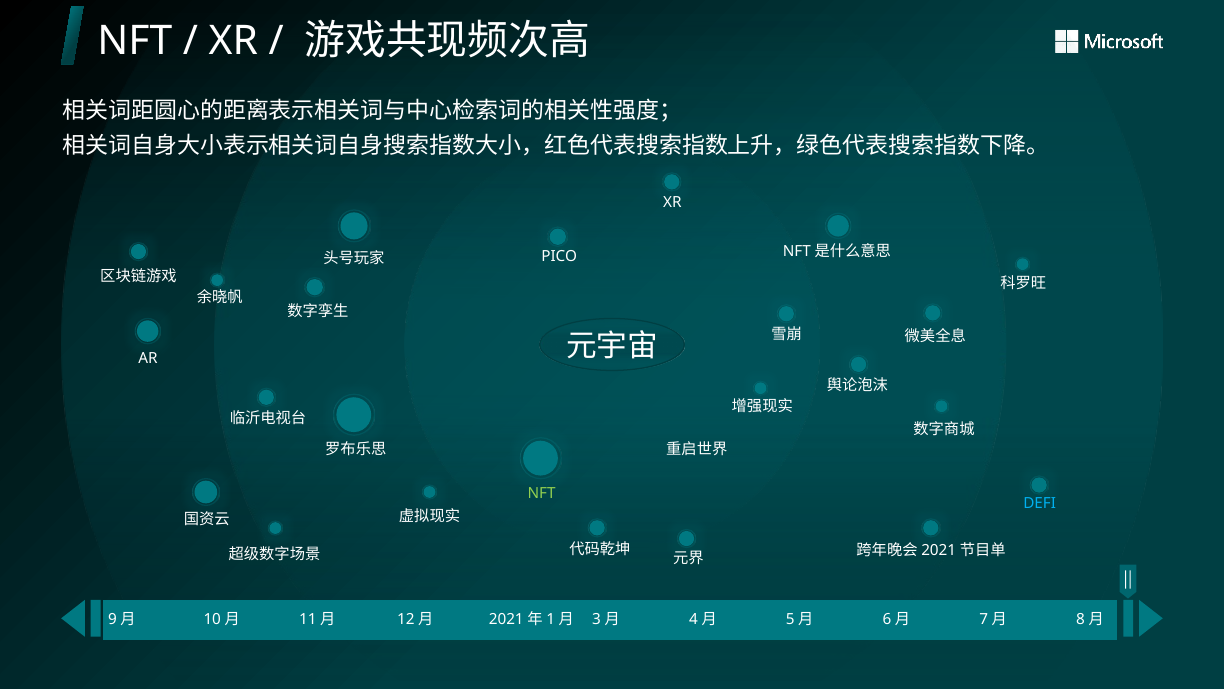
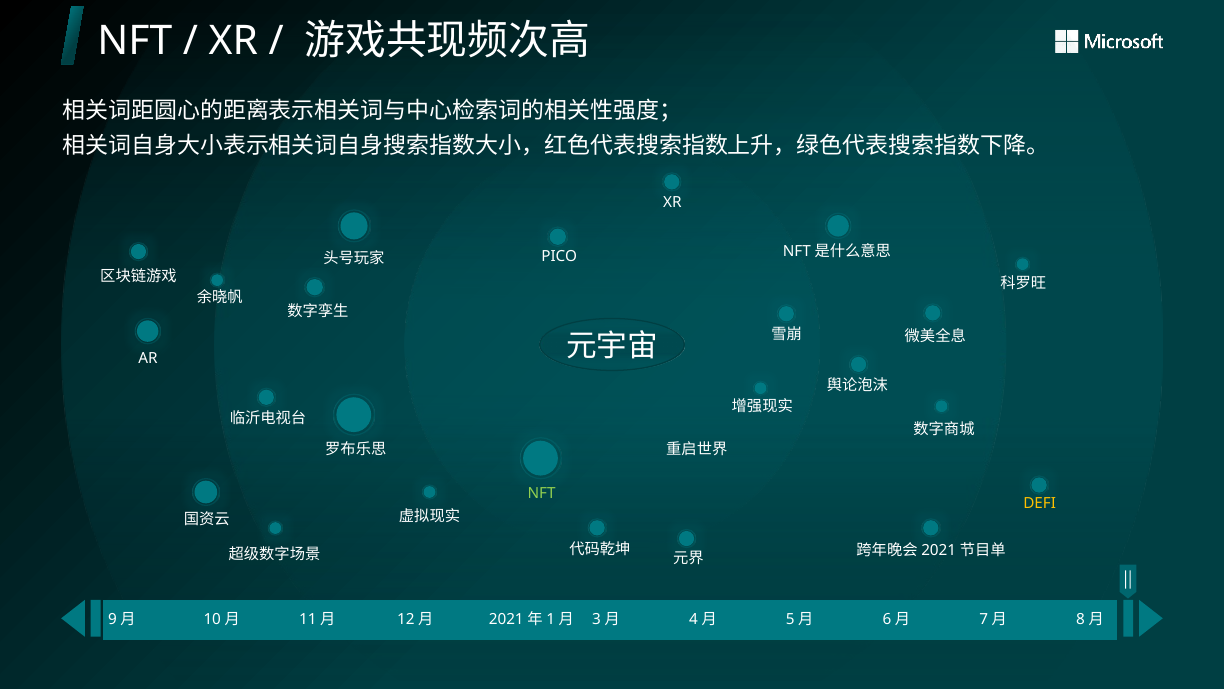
DEFI colour: light blue -> yellow
